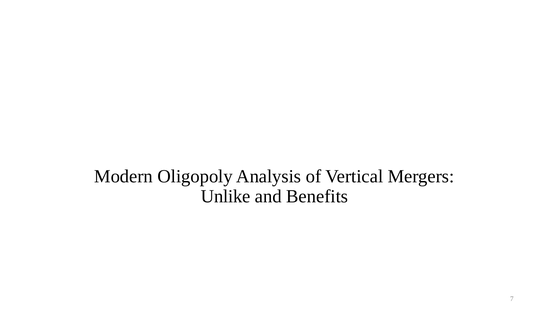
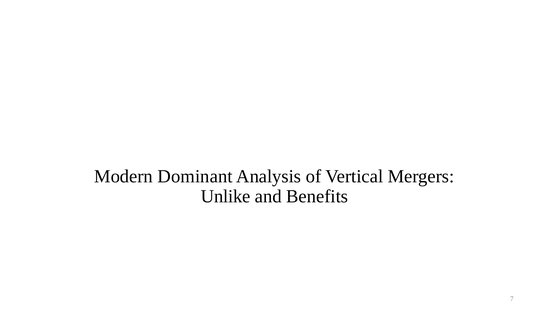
Oligopoly: Oligopoly -> Dominant
